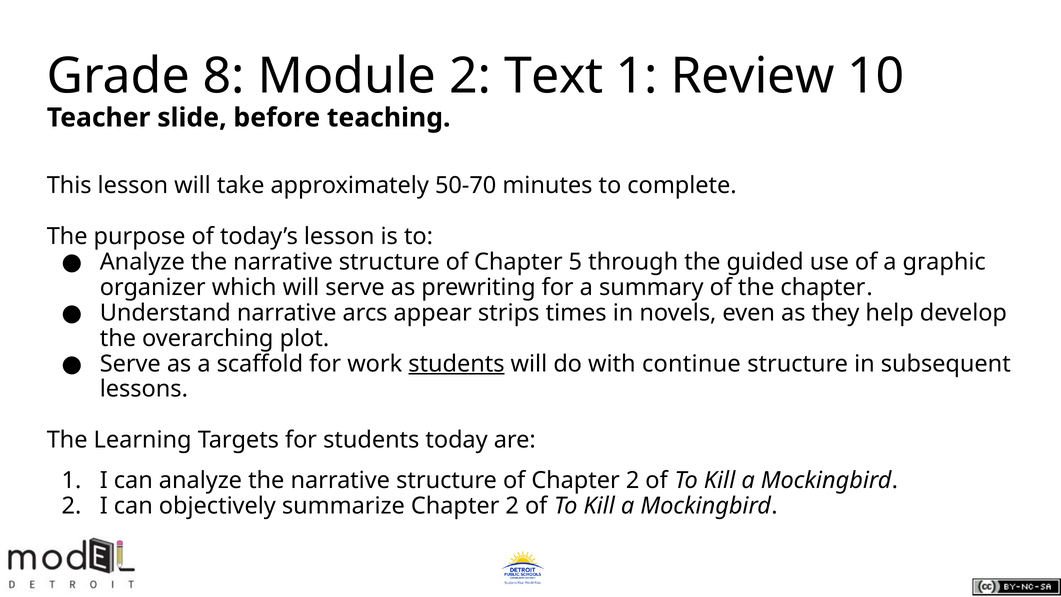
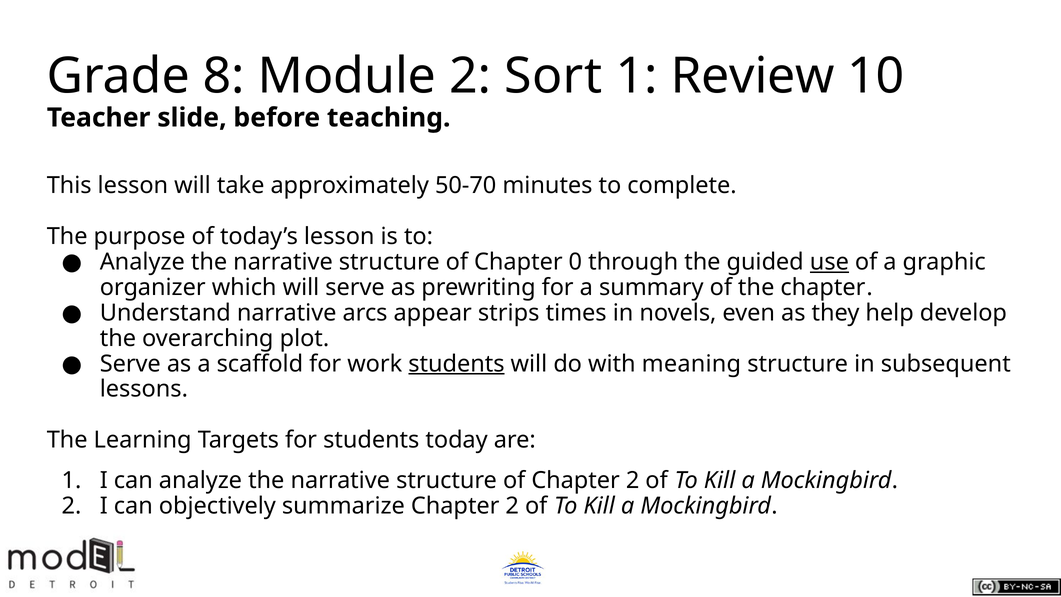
Text: Text -> Sort
5: 5 -> 0
use underline: none -> present
continue: continue -> meaning
